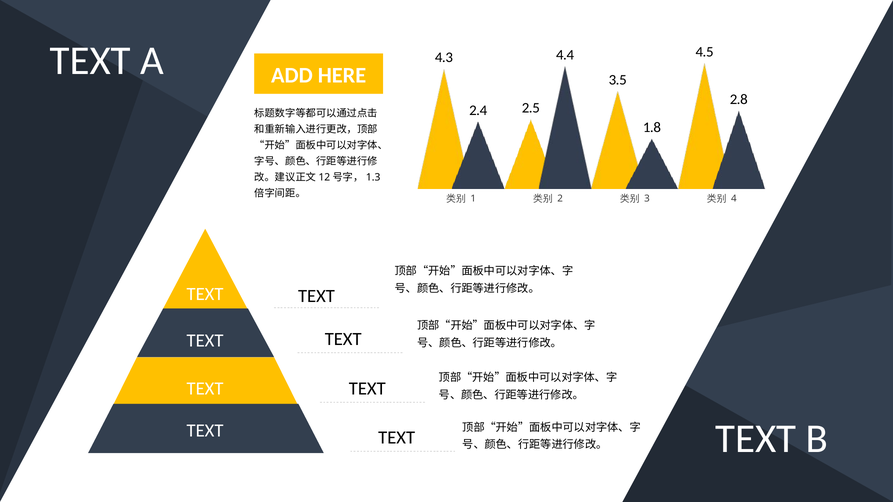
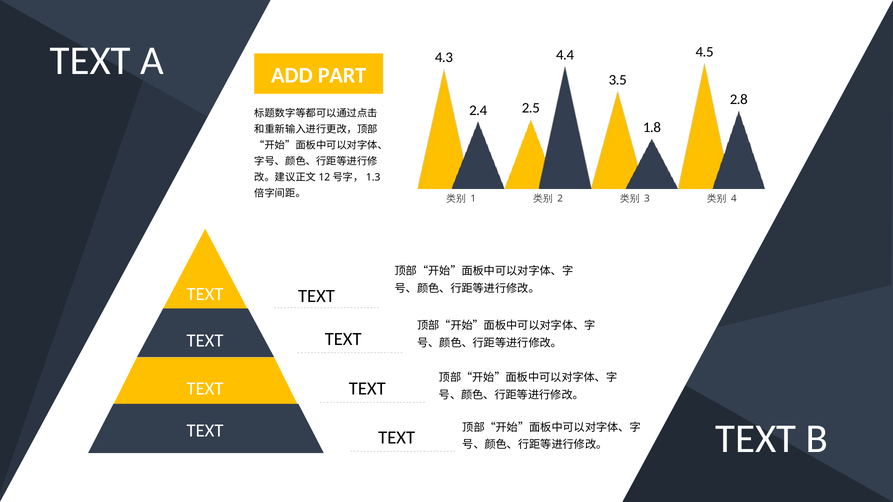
HERE: HERE -> PART
